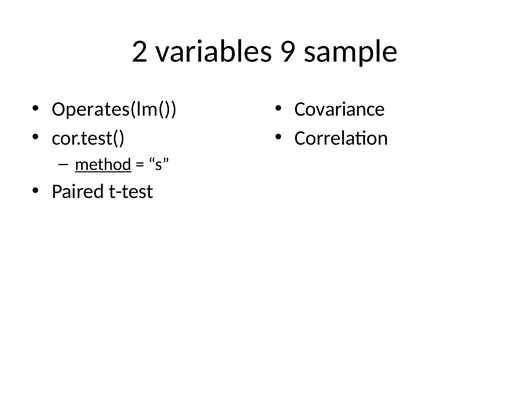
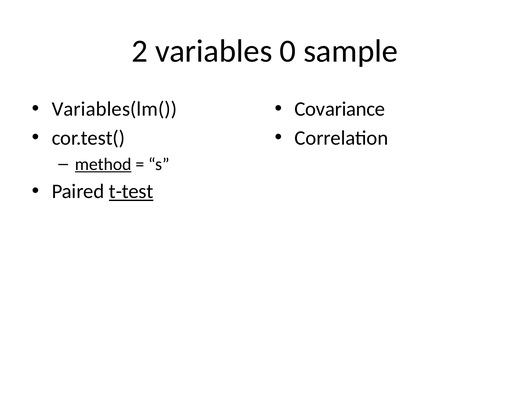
9: 9 -> 0
Operates(lm(: Operates(lm( -> Variables(lm(
t-test underline: none -> present
